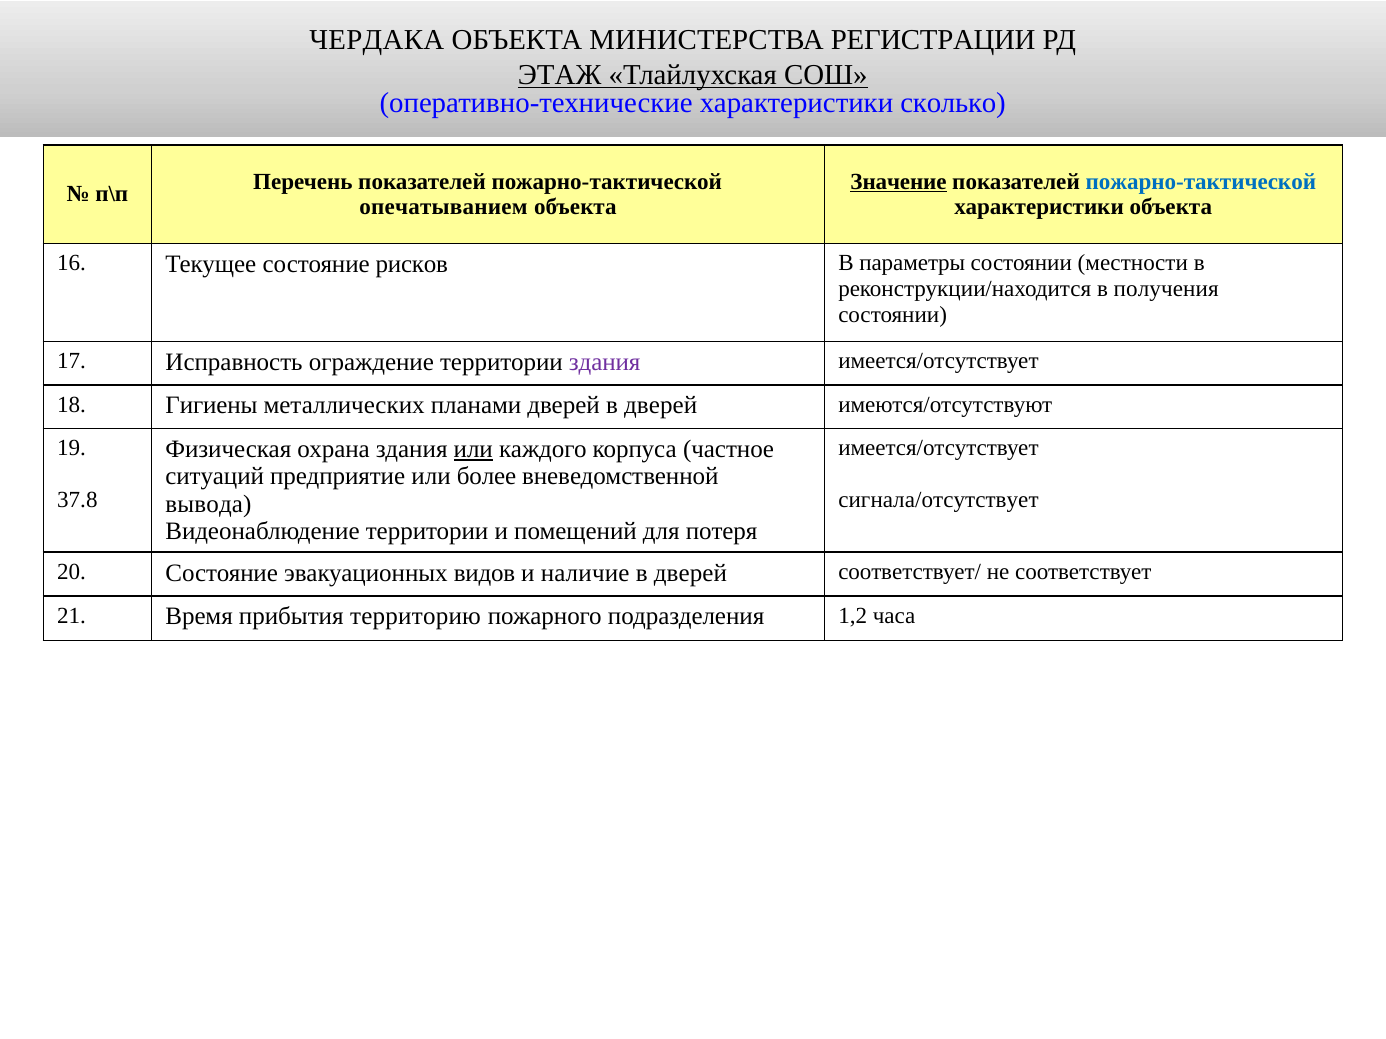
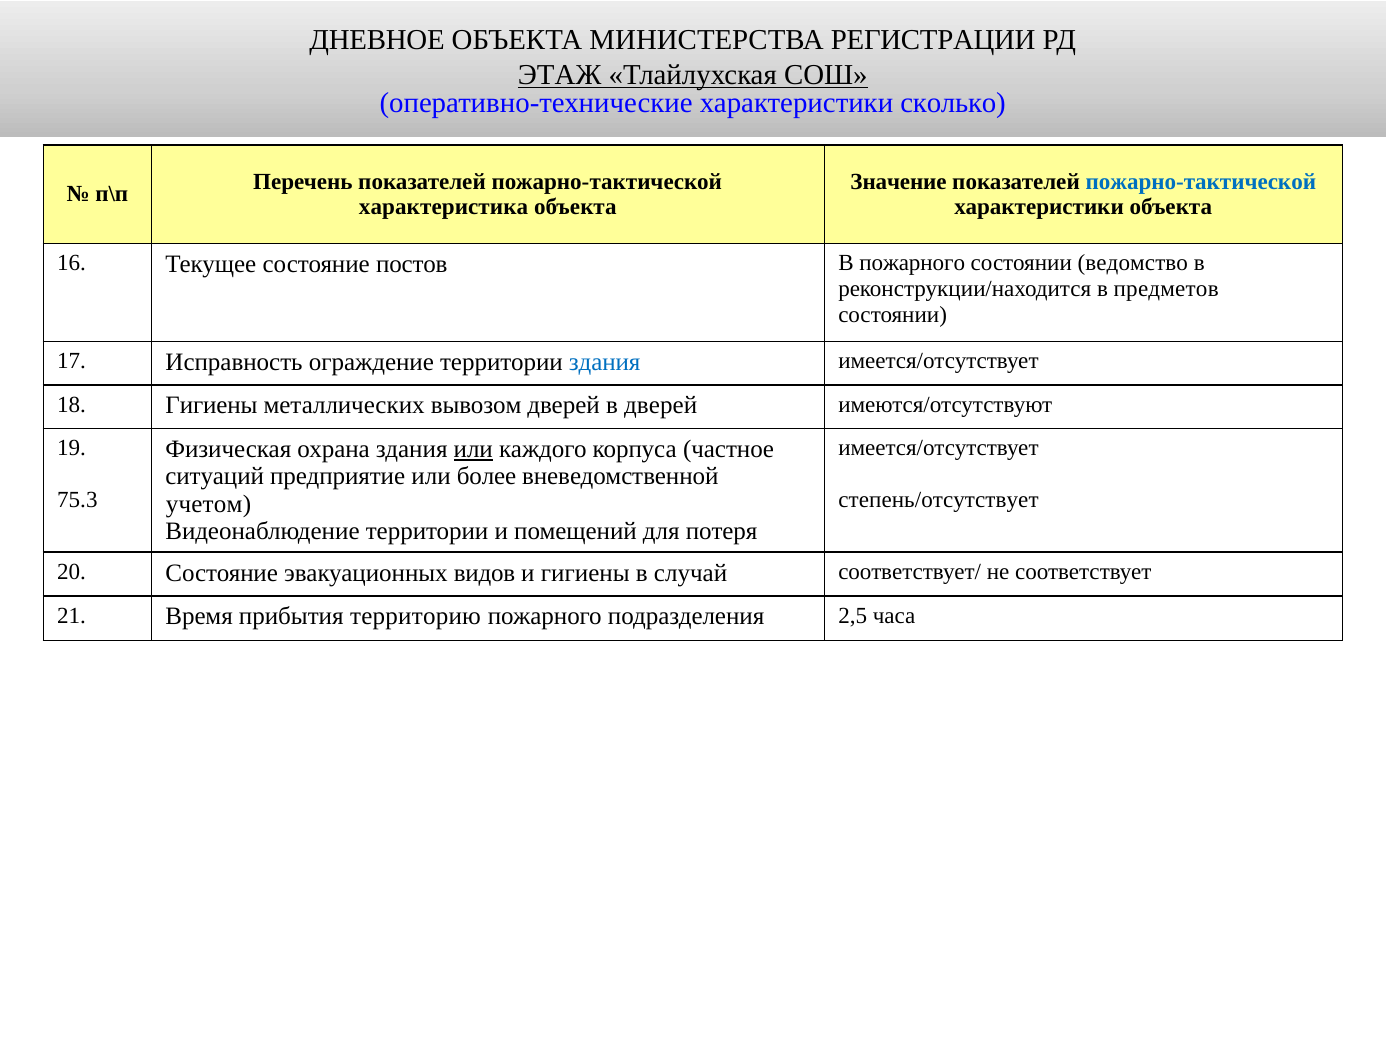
ЧЕРДАКА: ЧЕРДАКА -> ДНЕВНОЕ
Значение underline: present -> none
опечатыванием: опечатыванием -> характеристика
рисков: рисков -> постов
В параметры: параметры -> пожарного
местности: местности -> ведомство
получения: получения -> предметов
здания at (605, 362) colour: purple -> blue
планами: планами -> вывозом
37.8: 37.8 -> 75.3
сигнала/отсутствует: сигнала/отсутствует -> степень/отсутствует
вывода: вывода -> учетом
и наличие: наличие -> гигиены
дверей at (691, 573): дверей -> случай
1,2: 1,2 -> 2,5
